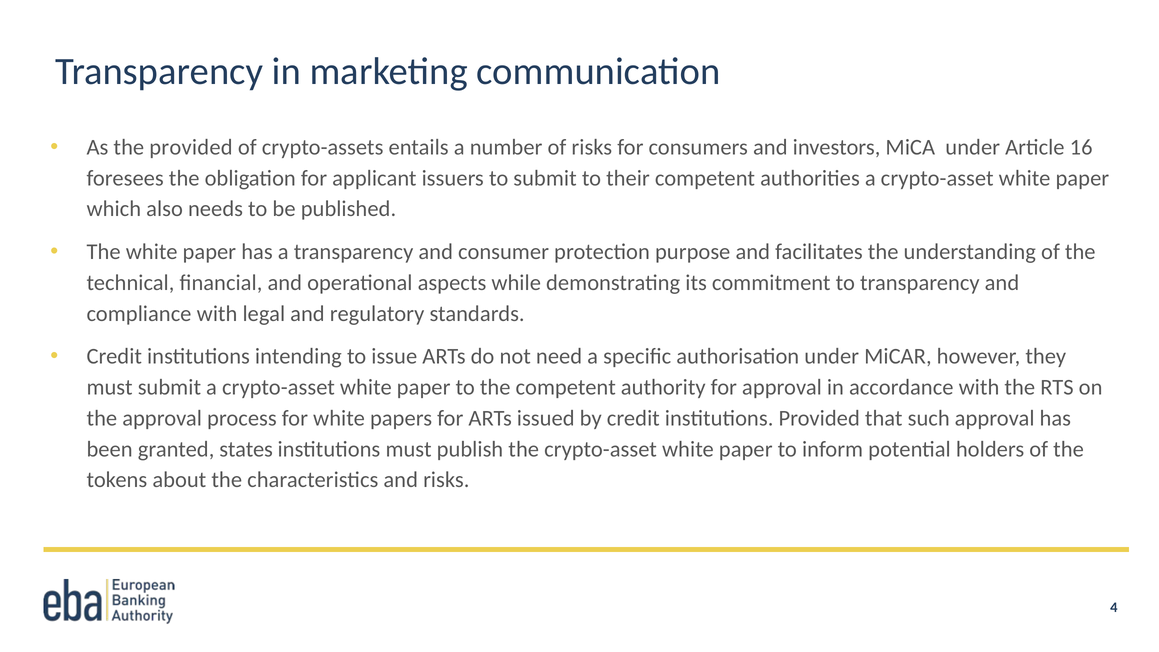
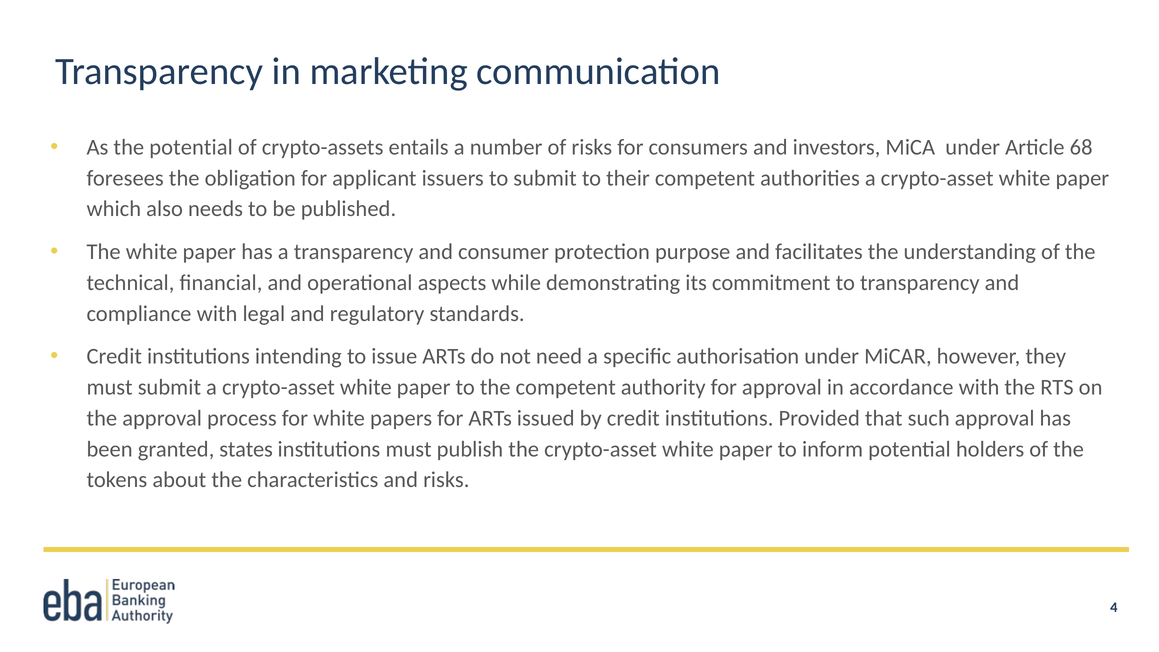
the provided: provided -> potential
16: 16 -> 68
